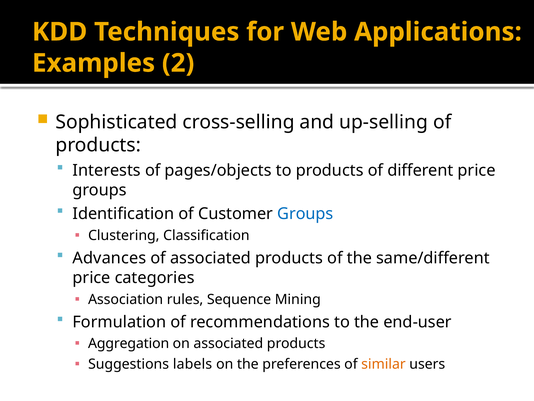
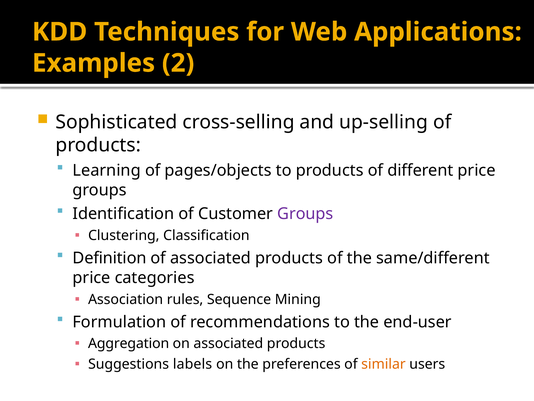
Interests: Interests -> Learning
Groups at (305, 214) colour: blue -> purple
Advances: Advances -> Definition
